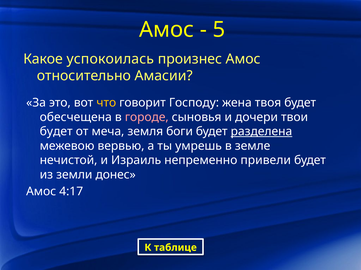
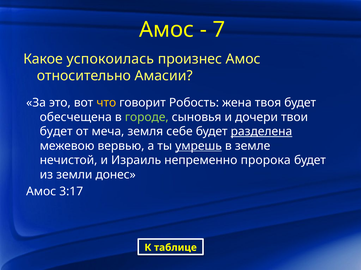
5: 5 -> 7
Господу: Господу -> Робость
городе colour: pink -> light green
боги: боги -> себе
умрешь underline: none -> present
привели: привели -> пророка
4:17: 4:17 -> 3:17
